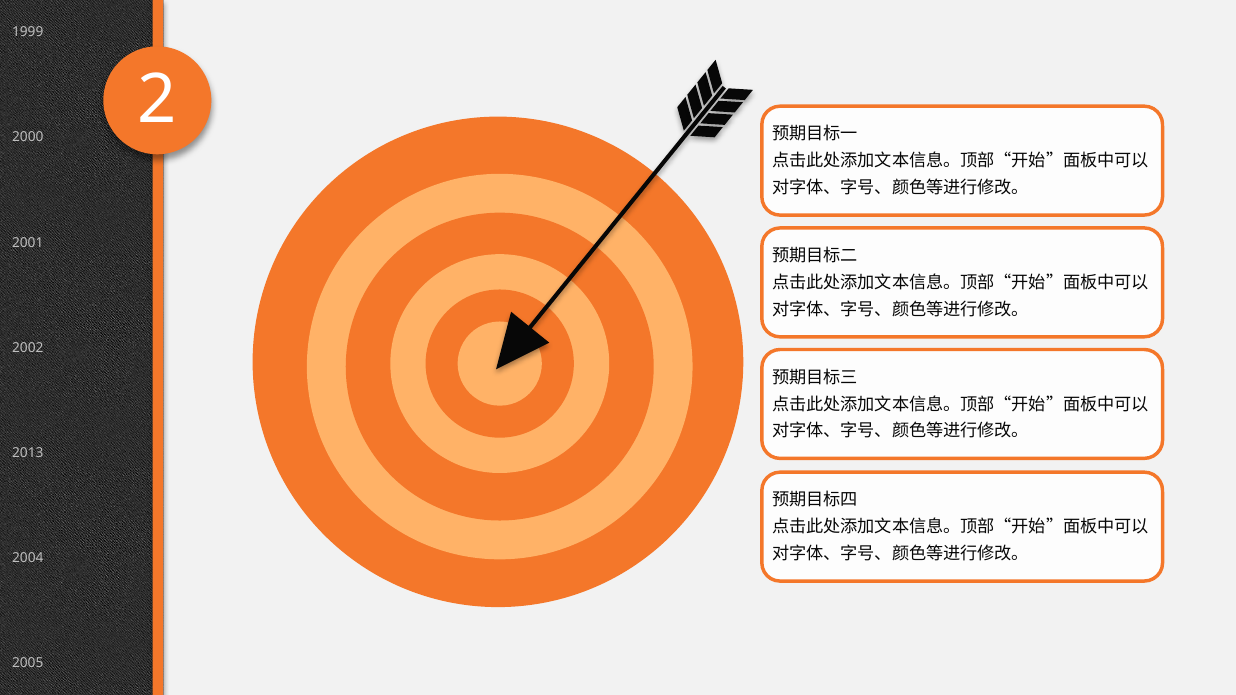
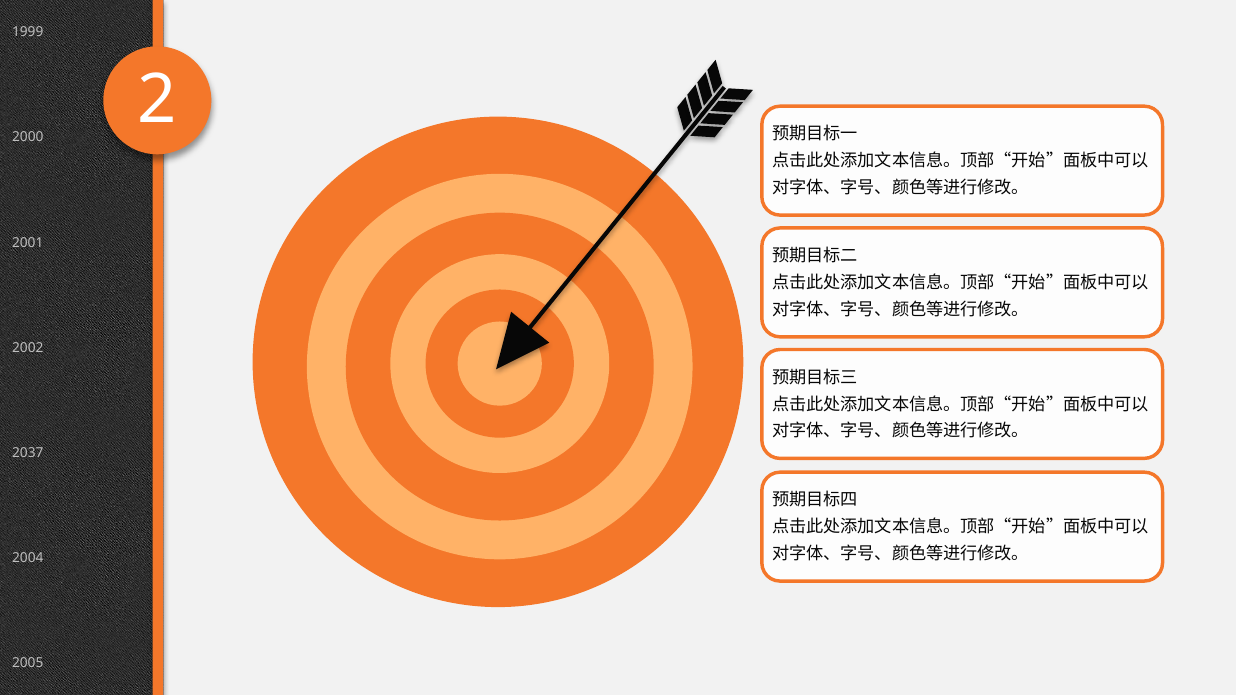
2013: 2013 -> 2037
